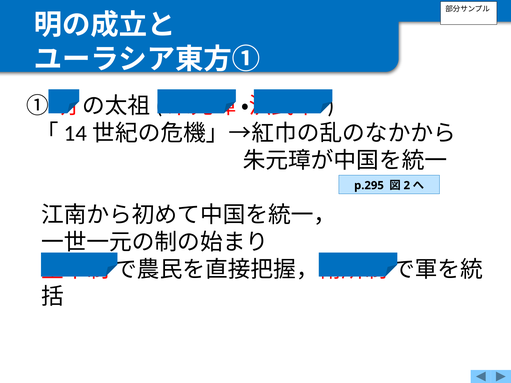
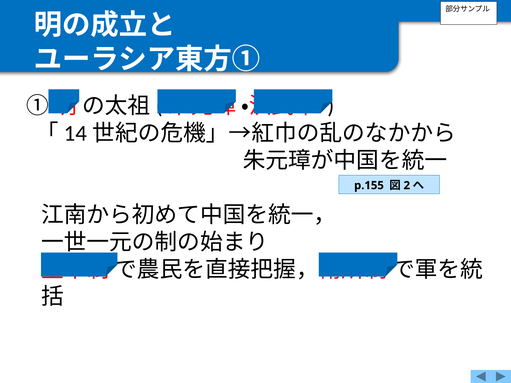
p.295: p.295 -> p.155
